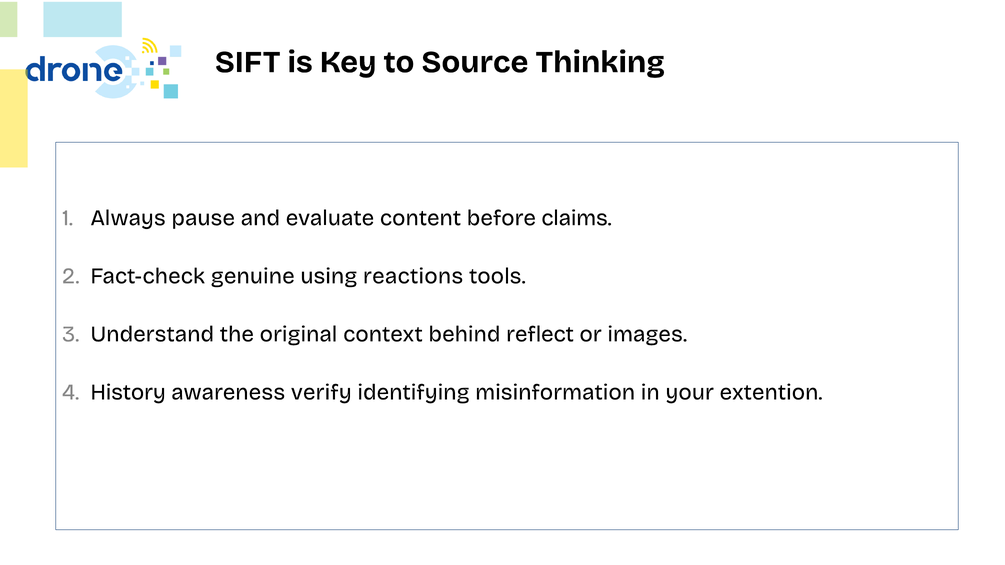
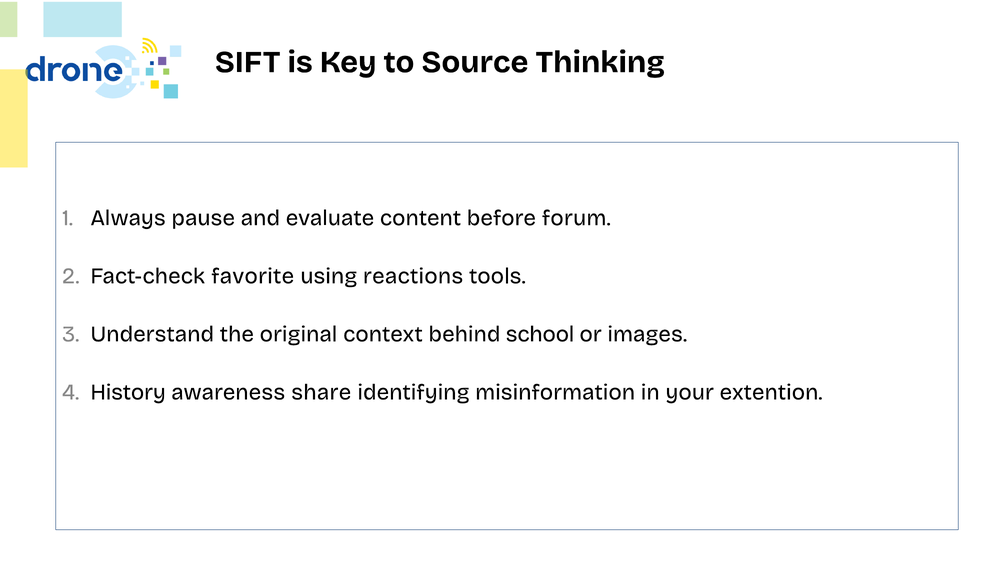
claims: claims -> forum
genuine: genuine -> favorite
reflect: reflect -> school
verify: verify -> share
